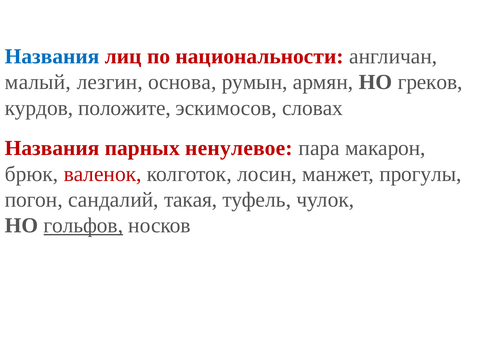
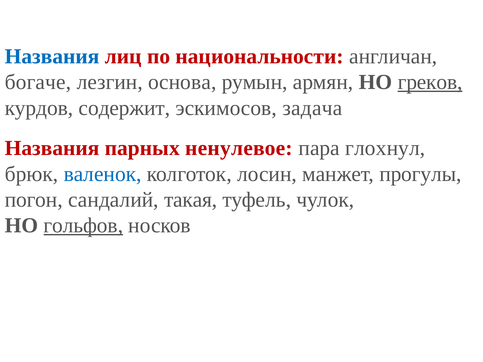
малый: малый -> богаче
греков underline: none -> present
положите: положите -> содержит
словах: словах -> задача
макарон: макарон -> глохнул
валенок colour: red -> blue
